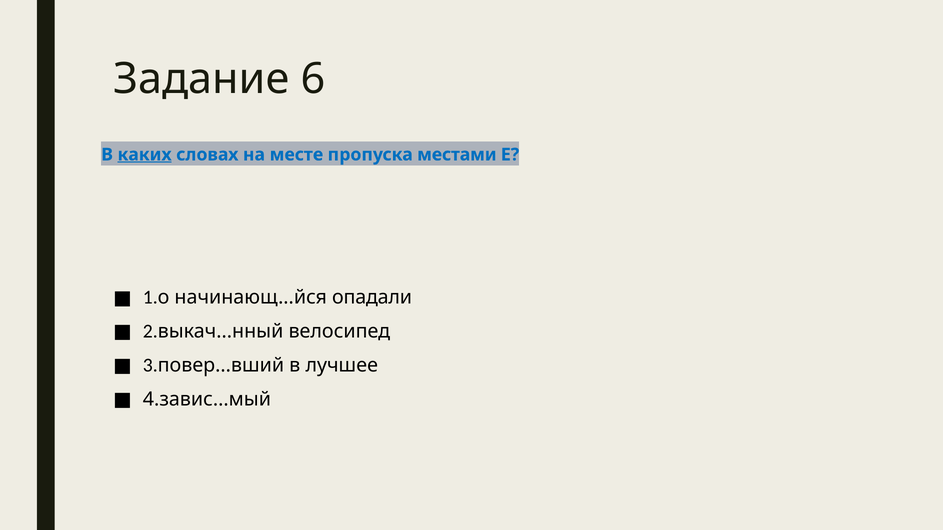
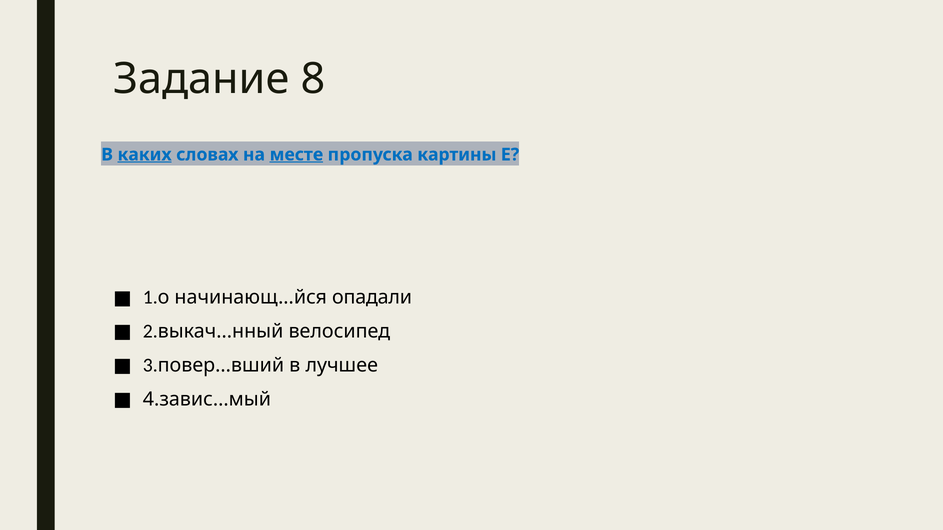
6: 6 -> 8
месте underline: none -> present
местами: местами -> картины
